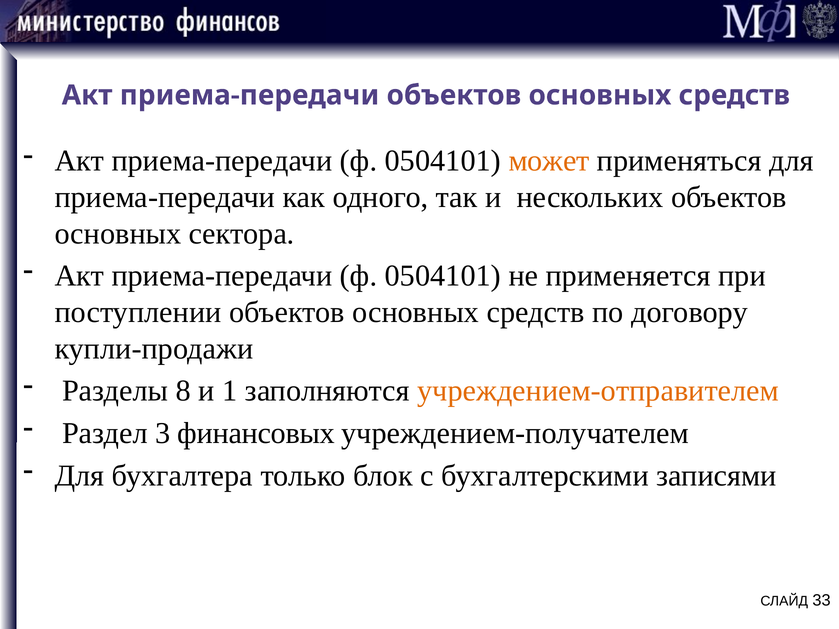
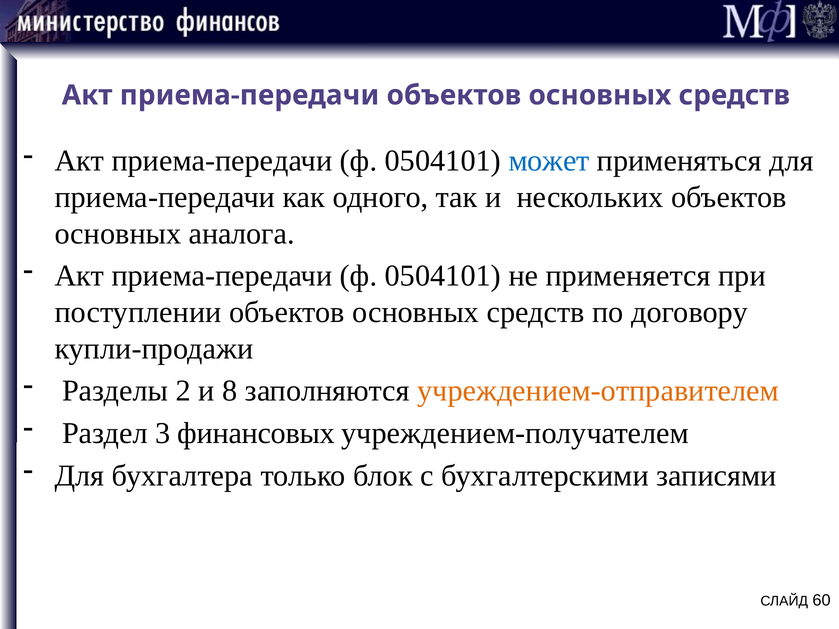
может colour: orange -> blue
сектора: сектора -> аналога
8: 8 -> 2
1: 1 -> 8
33: 33 -> 60
